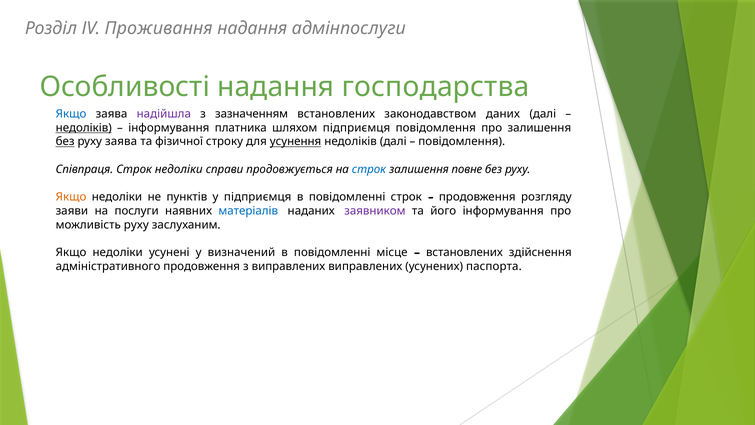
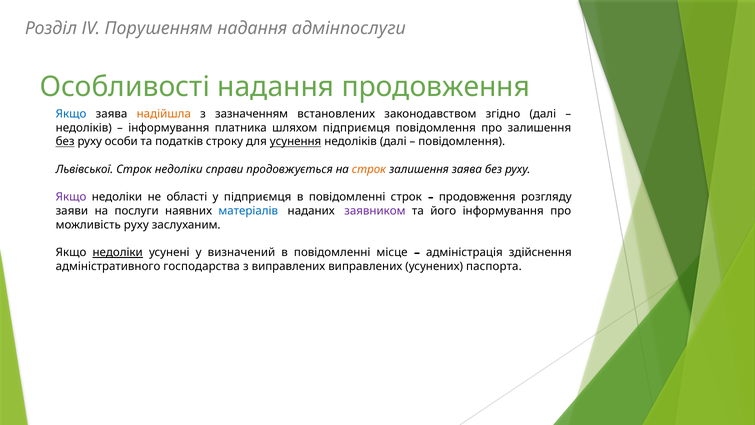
Проживання: Проживання -> Порушенням
надання господарства: господарства -> продовження
надійшла colour: purple -> orange
даних: даних -> згідно
недоліків at (84, 128) underline: present -> none
руху заява: заява -> особи
фізичної: фізичної -> податків
Співпраця: Співпраця -> Львівської
строк at (369, 169) colour: blue -> orange
залишення повне: повне -> заява
Якщо at (71, 197) colour: orange -> purple
пунктів: пунктів -> області
недоліки at (118, 252) underline: none -> present
встановлених at (464, 252): встановлених -> адміністрація
адміністративного продовження: продовження -> господарства
